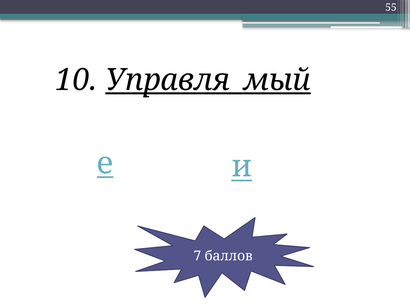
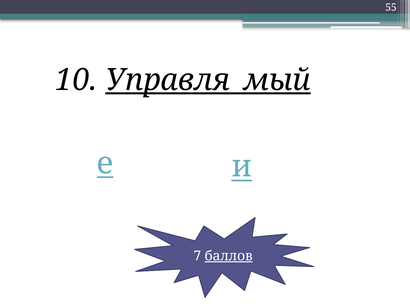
баллов underline: none -> present
